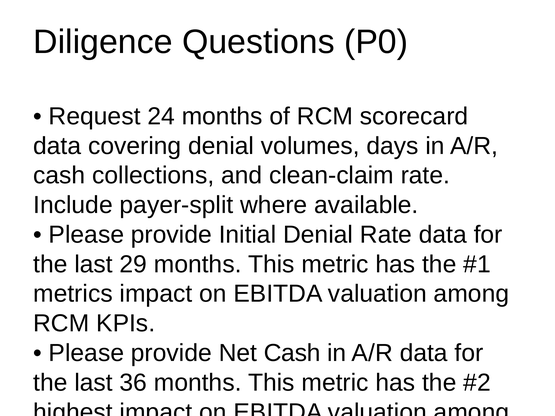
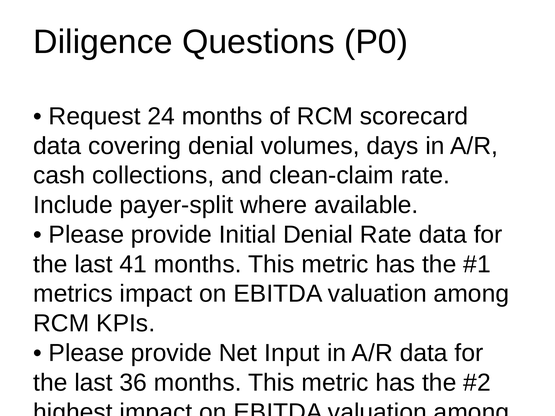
29: 29 -> 41
Net Cash: Cash -> Input
